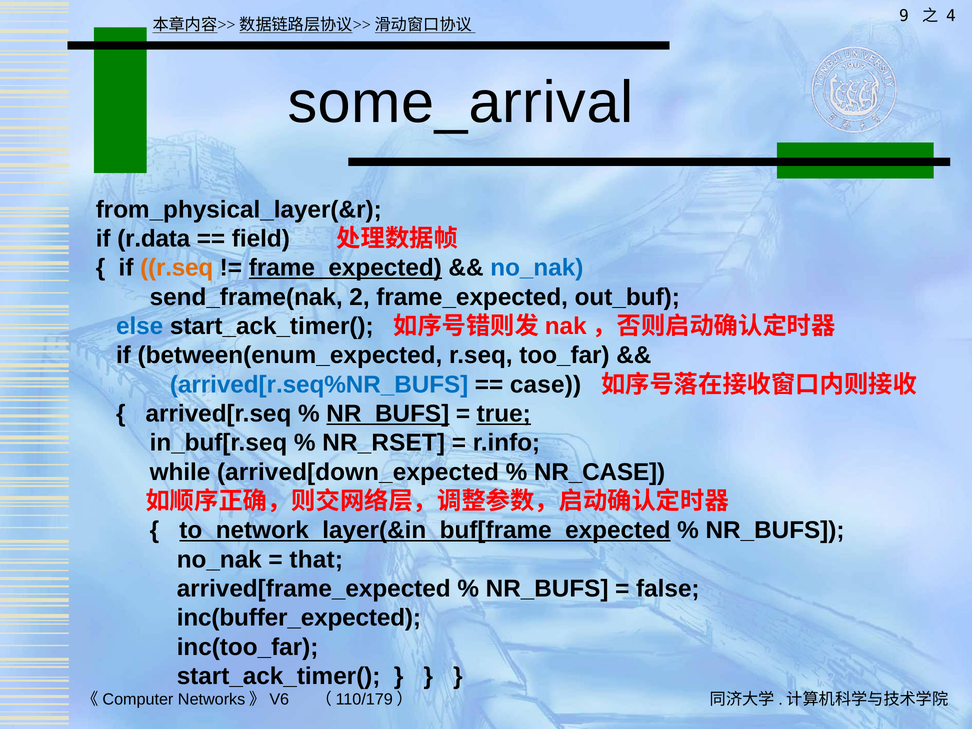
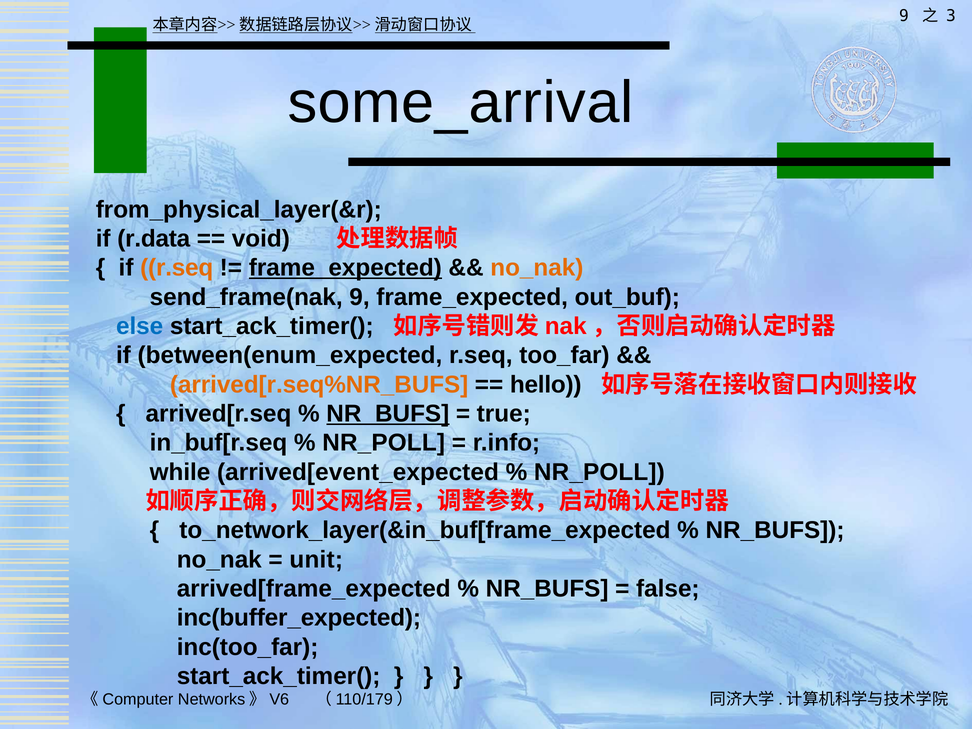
4: 4 -> 3
field: field -> void
no_nak at (537, 268) colour: blue -> orange
send_frame(nak 2: 2 -> 9
arrived[r.seq%NR_BUFS colour: blue -> orange
case: case -> hello
true underline: present -> none
NR_RSET at (384, 443): NR_RSET -> NR_POLL
arrived[down_expected: arrived[down_expected -> arrived[event_expected
NR_CASE at (600, 472): NR_CASE -> NR_POLL
to_network_layer(&in_buf[frame_expected underline: present -> none
that: that -> unit
